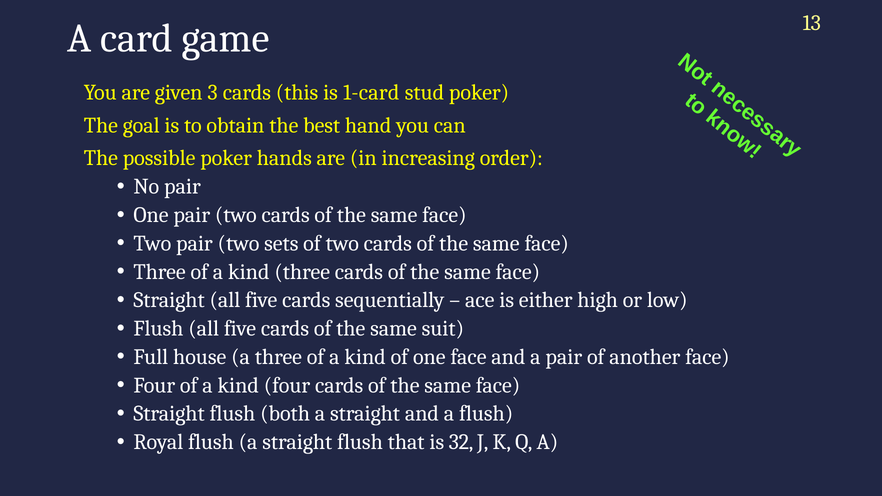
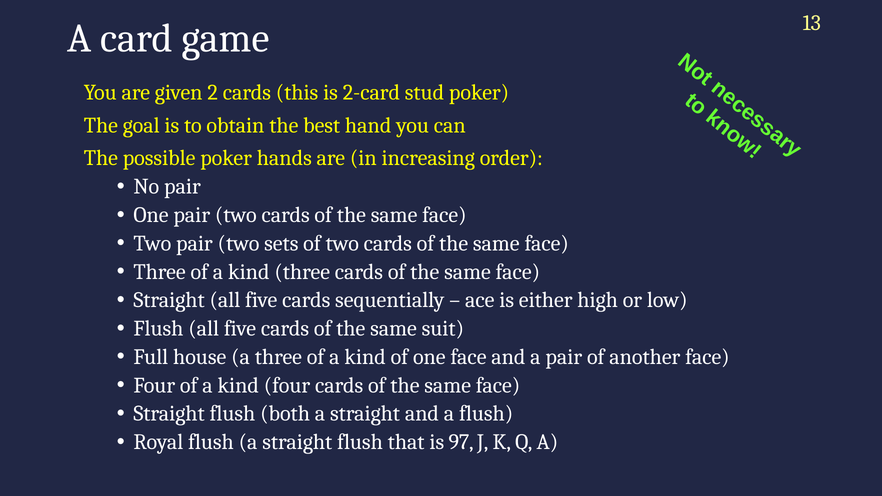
3: 3 -> 2
1-card: 1-card -> 2-card
32: 32 -> 97
